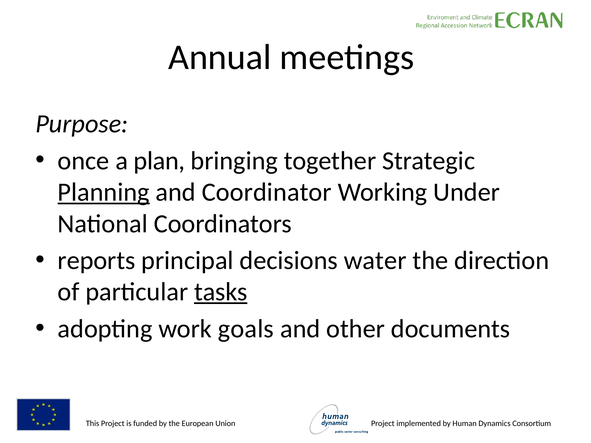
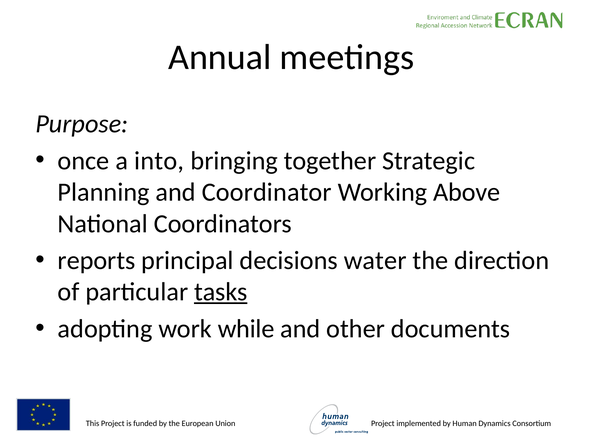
plan: plan -> into
Planning underline: present -> none
Under: Under -> Above
goals: goals -> while
